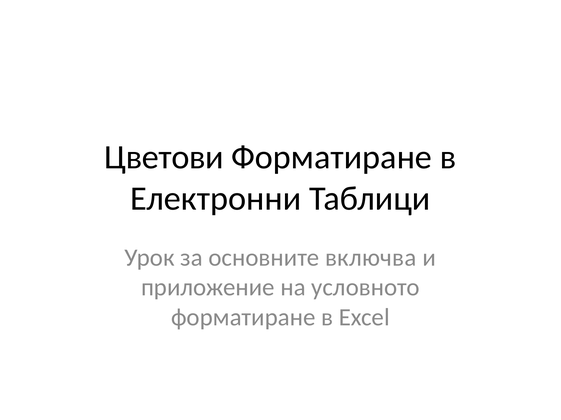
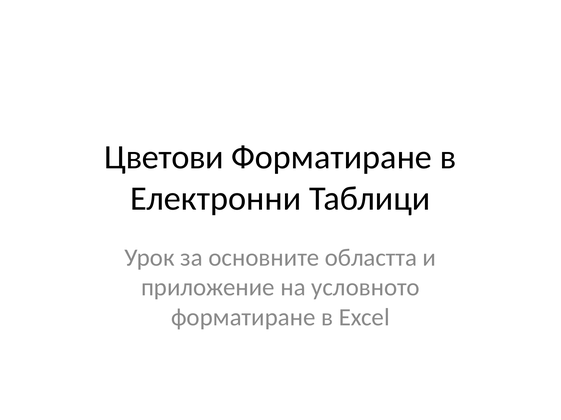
включва: включва -> областта
